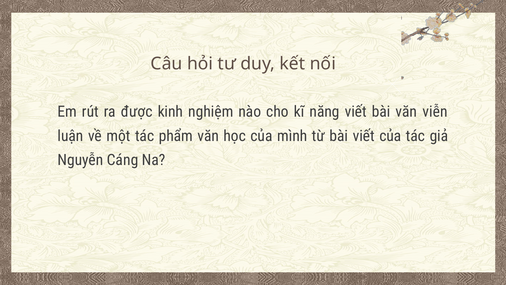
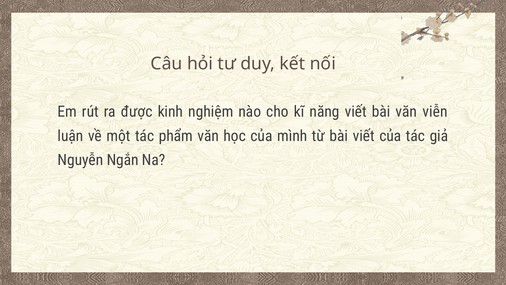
Cáng: Cáng -> Ngắn
